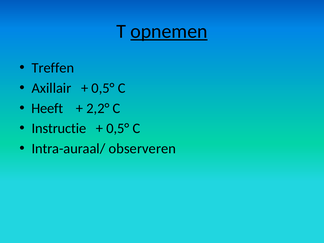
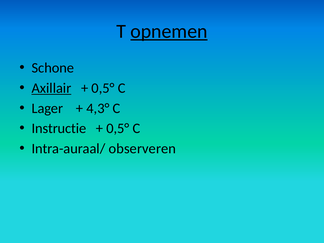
Treffen: Treffen -> Schone
Axillair underline: none -> present
Heeft: Heeft -> Lager
2,2°: 2,2° -> 4,3°
